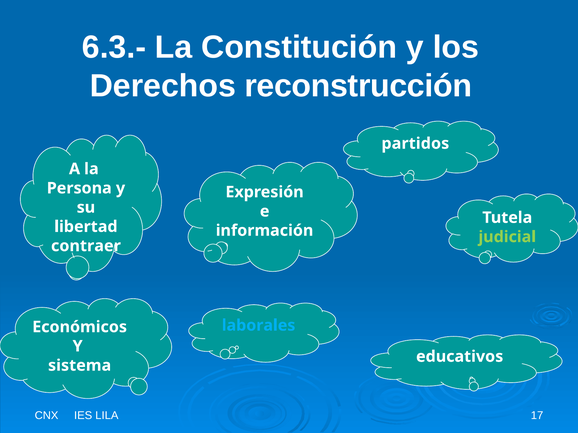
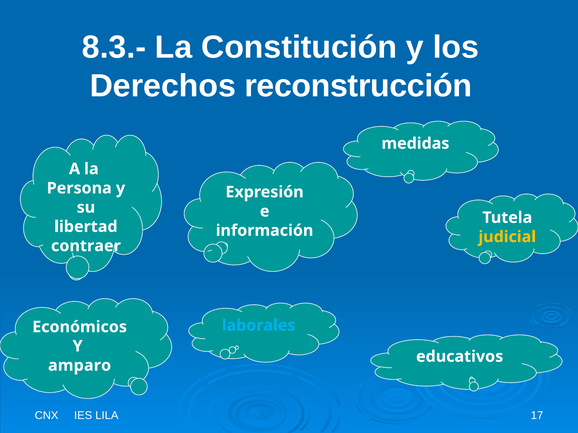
6.3.-: 6.3.- -> 8.3.-
partidos: partidos -> medidas
judicial colour: light green -> yellow
sistema: sistema -> amparo
